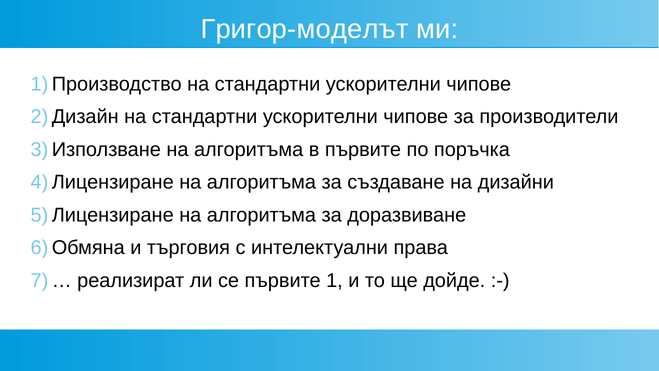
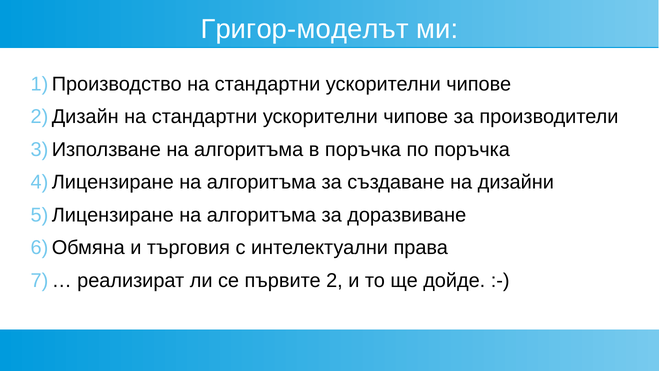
в първите: първите -> поръчка
1: 1 -> 2
